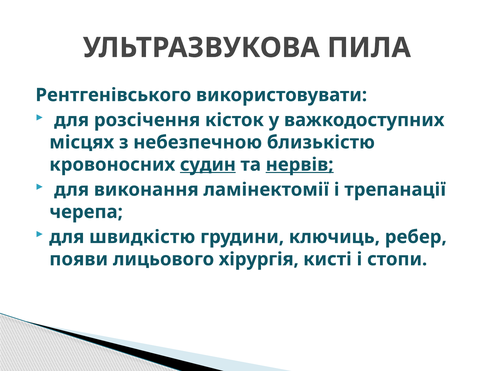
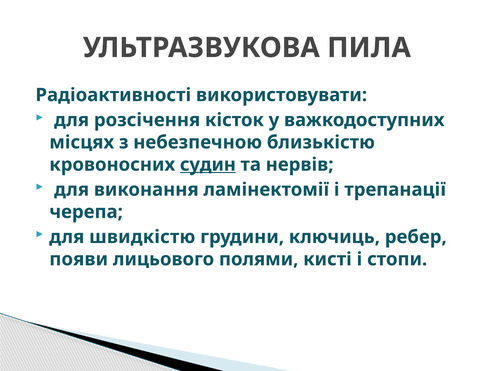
Рентгенівського: Рентгенівського -> Радіоактивності
нервів underline: present -> none
хірургія: хірургія -> полями
